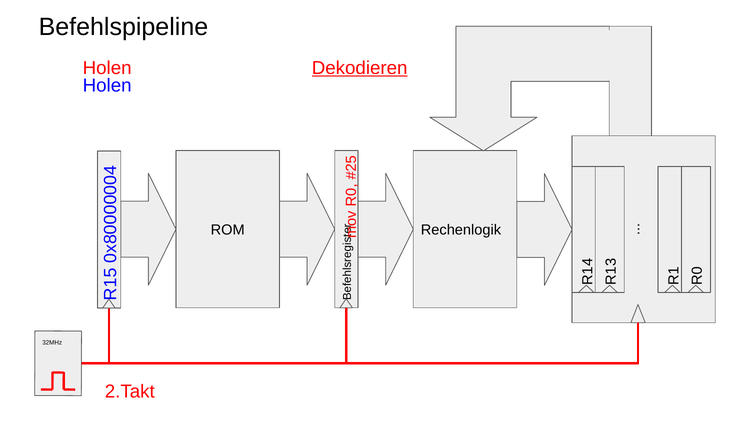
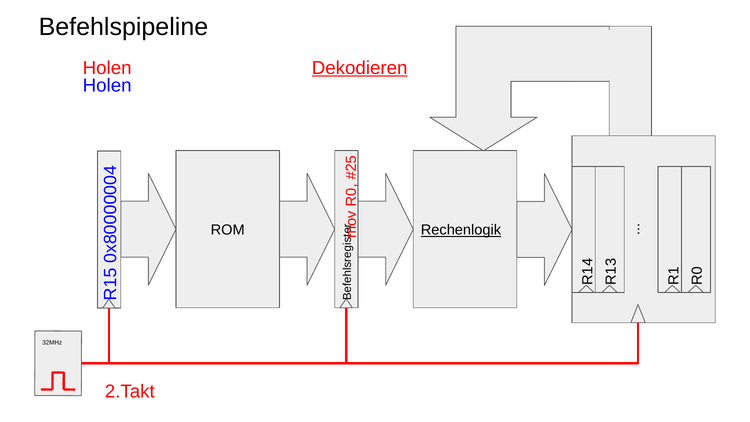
Rechenlogik underline: none -> present
